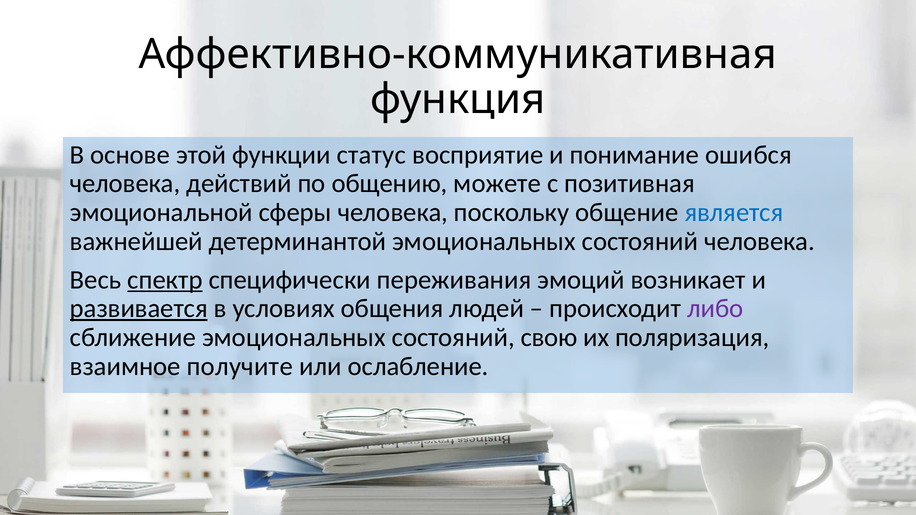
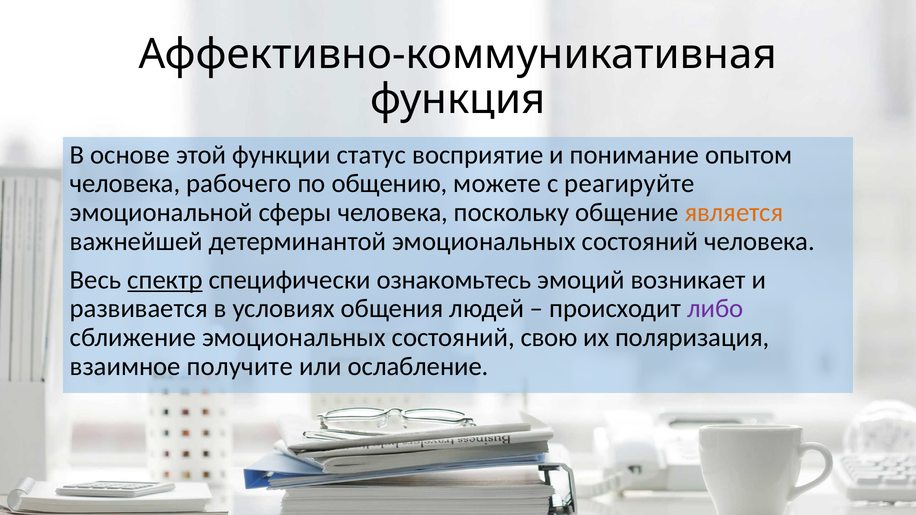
ошибся: ошибся -> опытом
действий: действий -> рабочего
позитивная: позитивная -> реагируйте
является colour: blue -> orange
переживания: переживания -> ознакомьтесь
развивается underline: present -> none
